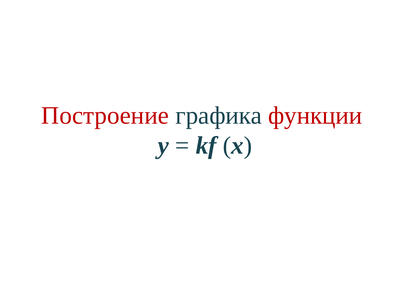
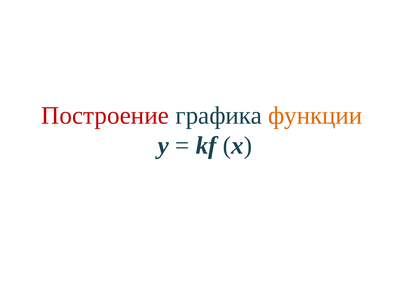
функции colour: red -> orange
